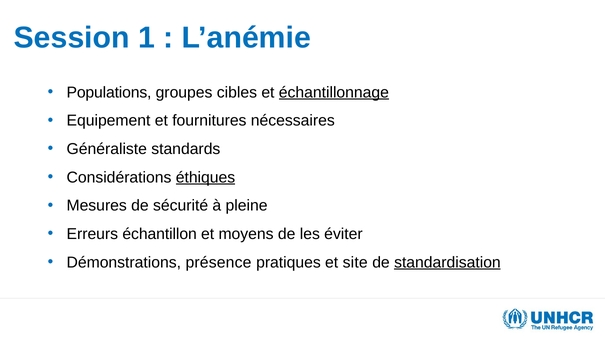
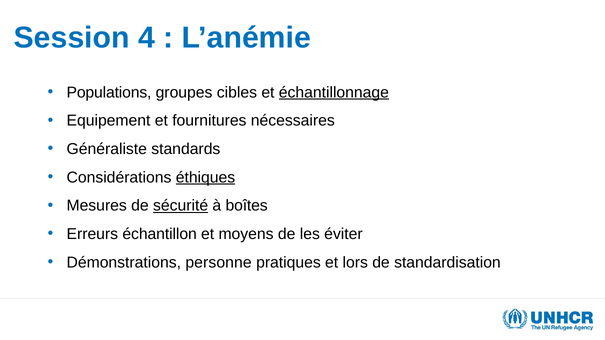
1: 1 -> 4
sécurité underline: none -> present
pleine: pleine -> boîtes
présence: présence -> personne
site: site -> lors
standardisation underline: present -> none
